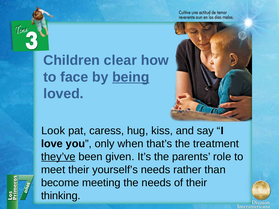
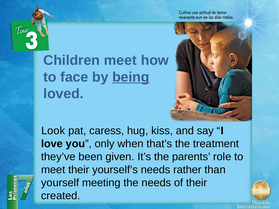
Children clear: clear -> meet
they’ve underline: present -> none
become: become -> yourself
thinking: thinking -> created
